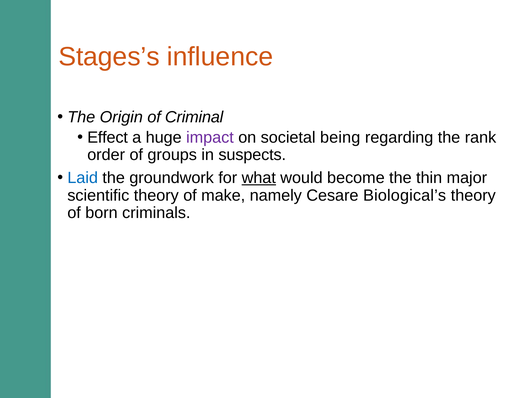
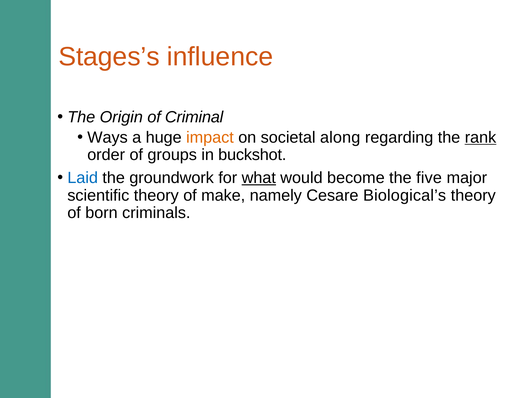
Effect: Effect -> Ways
impact colour: purple -> orange
being: being -> along
rank underline: none -> present
suspects: suspects -> buckshot
thin: thin -> five
